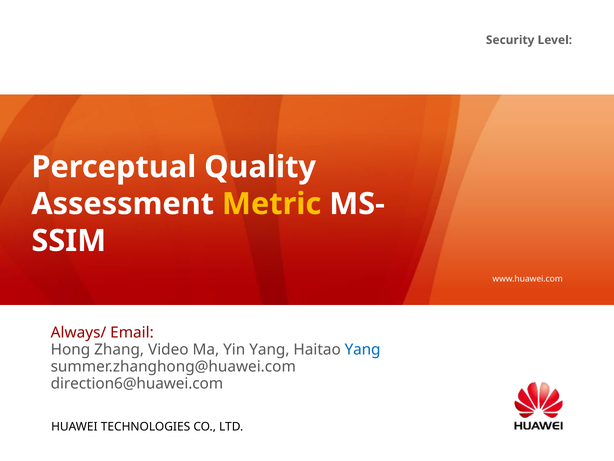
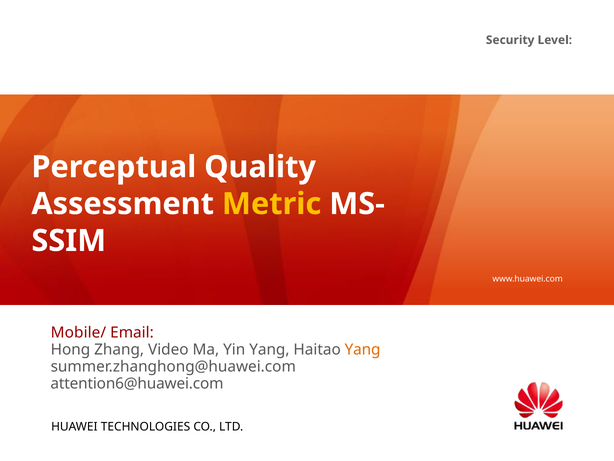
Always/: Always/ -> Mobile/
Yang at (363, 349) colour: blue -> orange
direction6@huawei.com: direction6@huawei.com -> attention6@huawei.com
